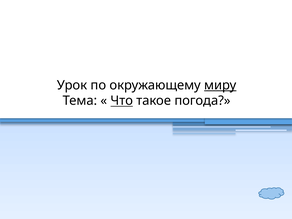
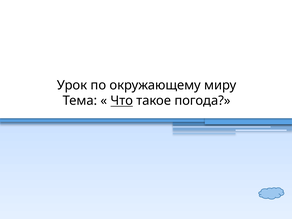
миру underline: present -> none
